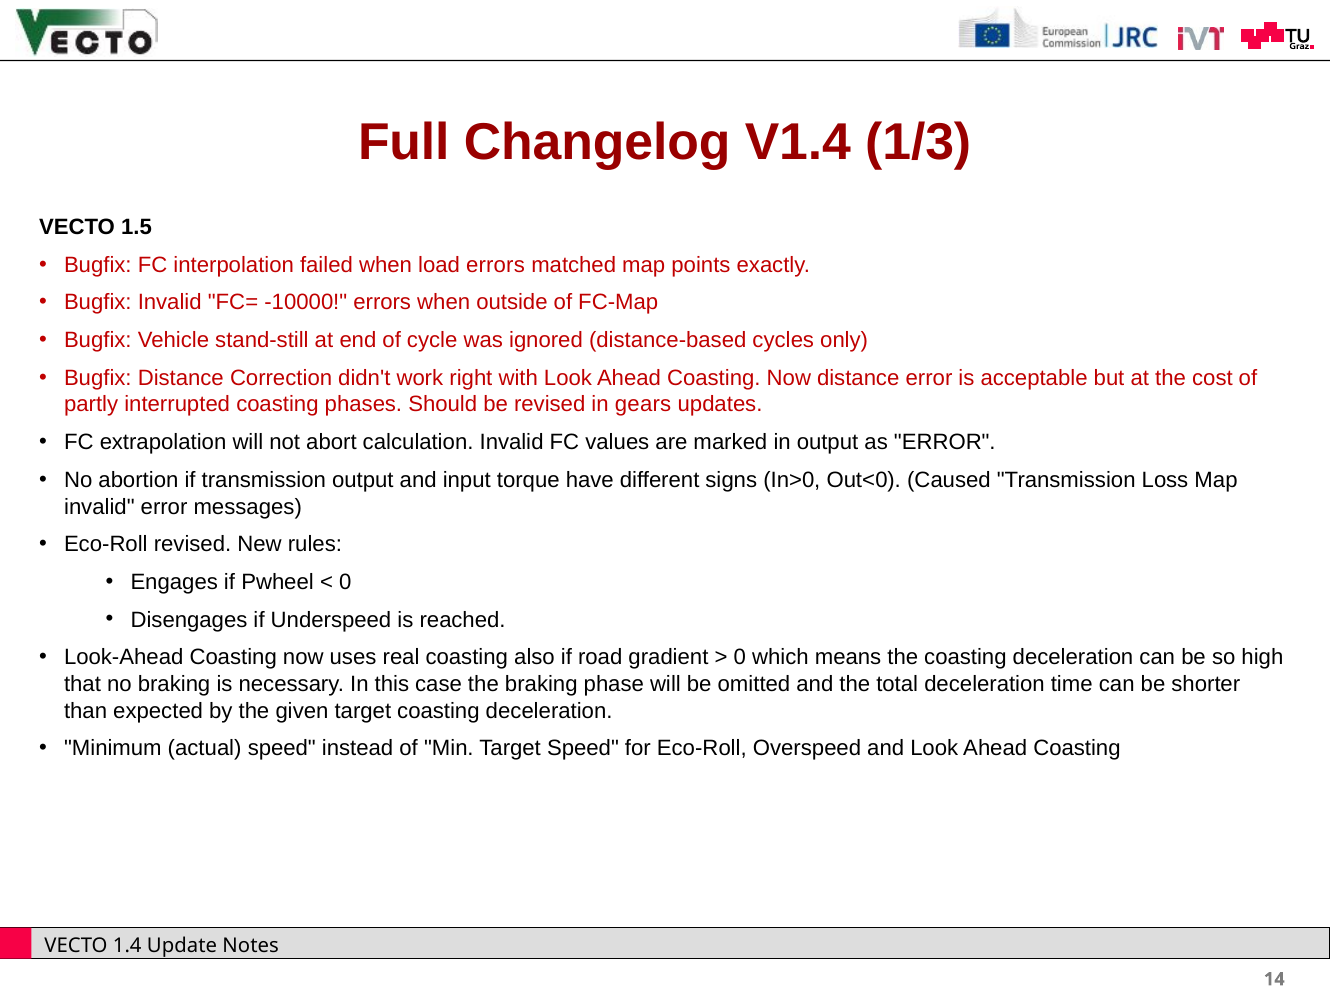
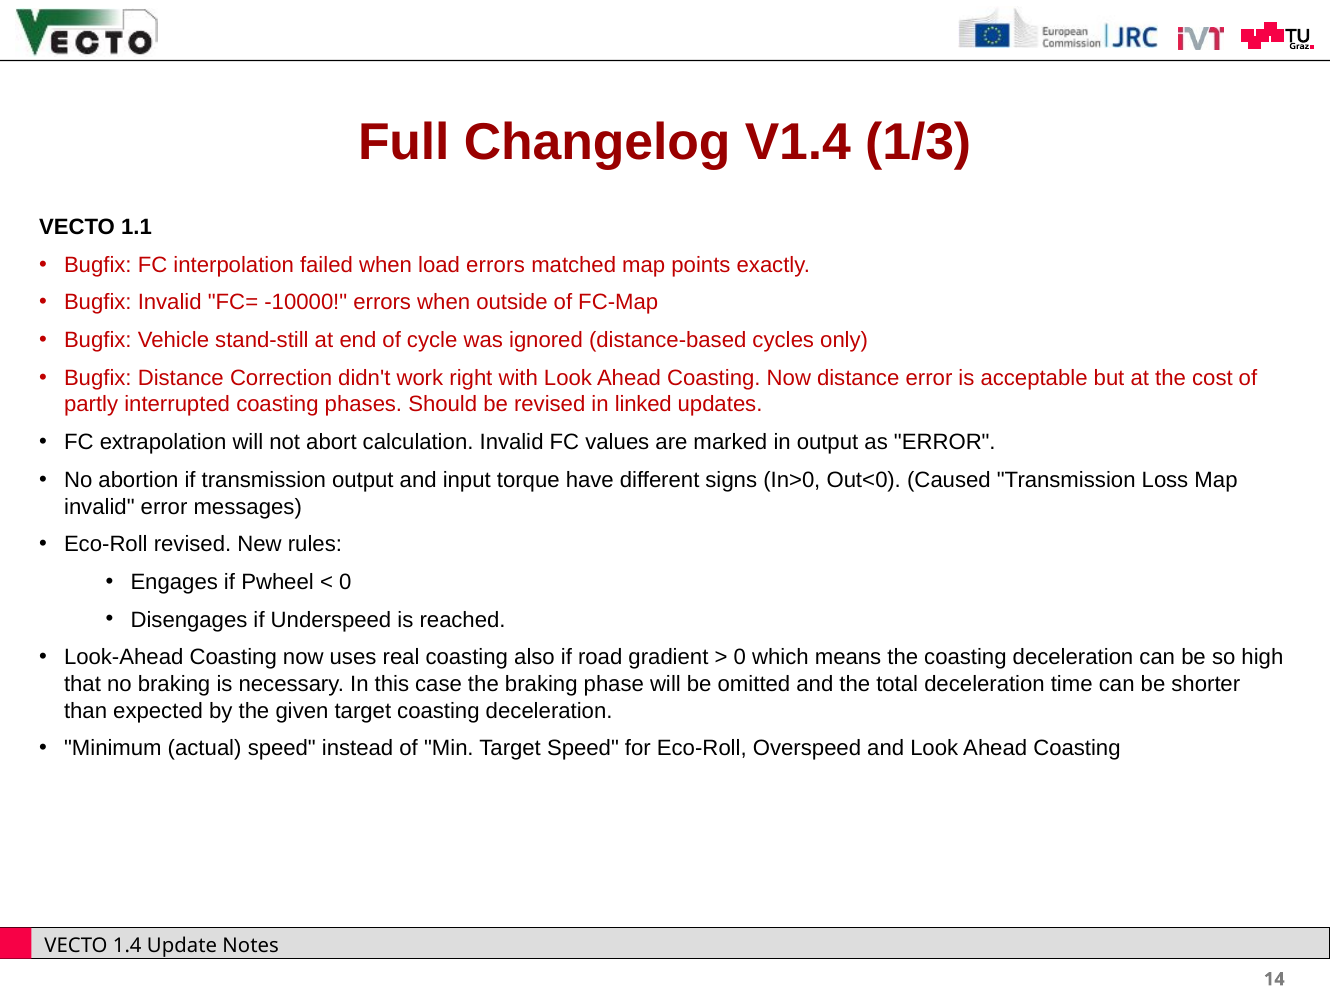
1.5: 1.5 -> 1.1
gears: gears -> linked
